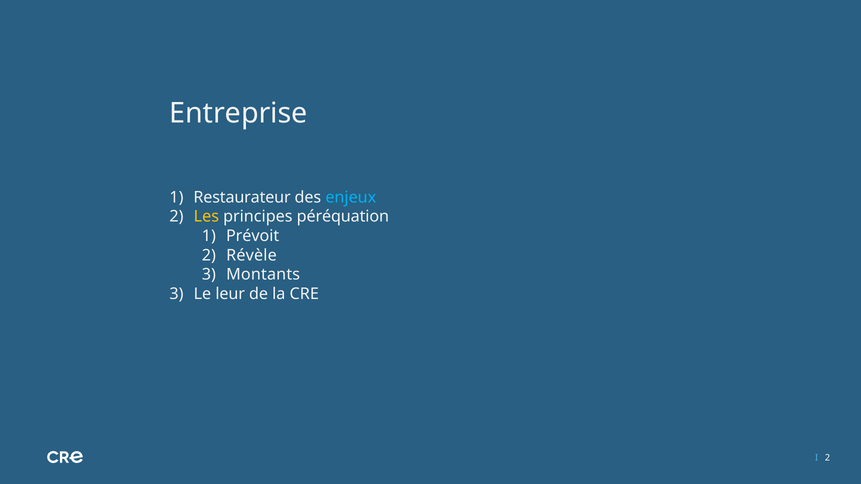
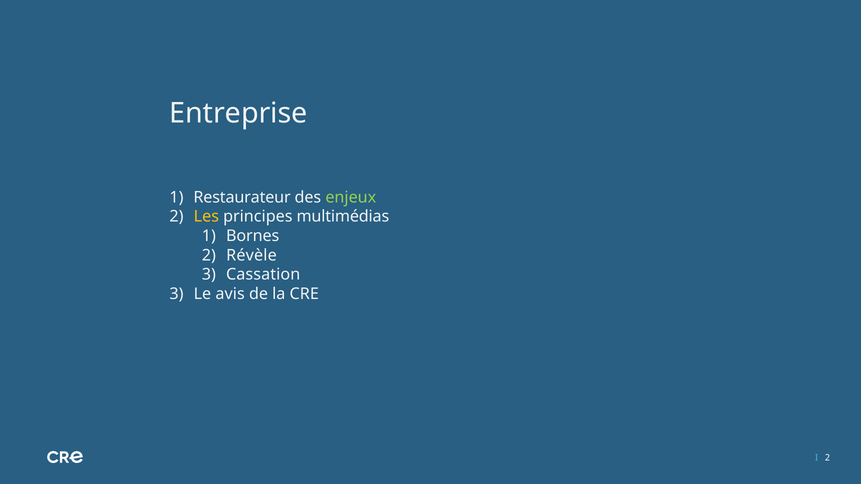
enjeux colour: light blue -> light green
péréquation: péréquation -> multimédias
Prévoit: Prévoit -> Bornes
Montants: Montants -> Cassation
leur: leur -> avis
